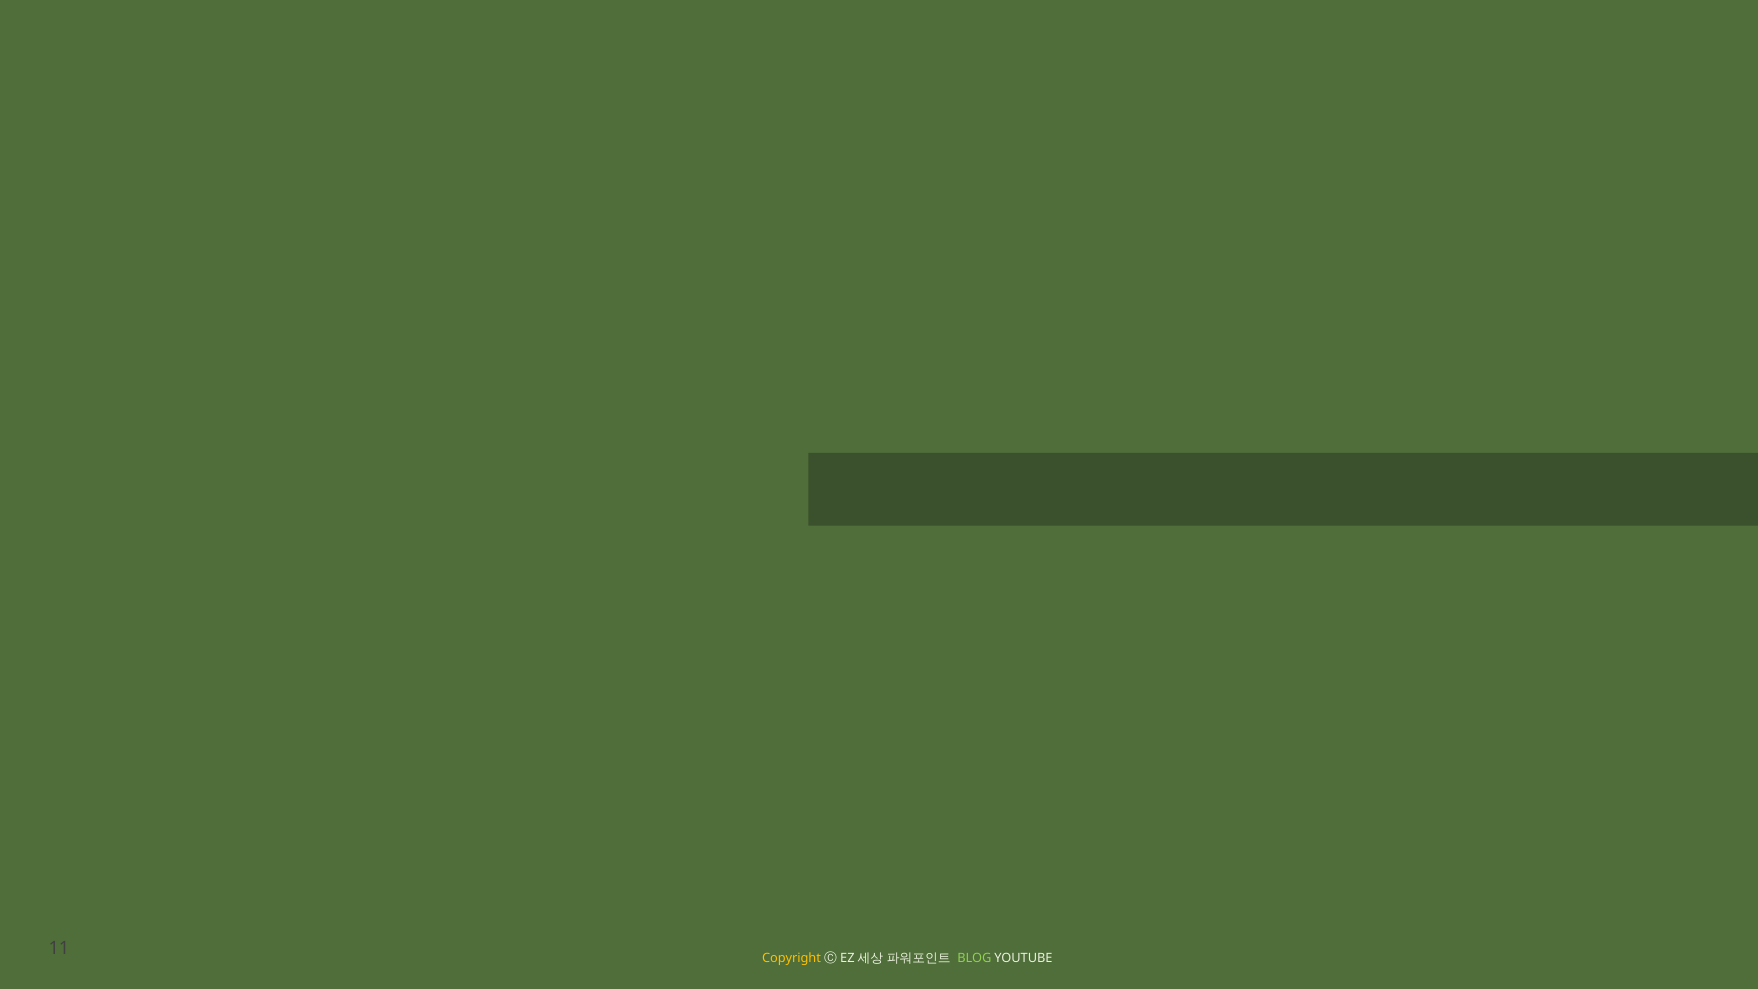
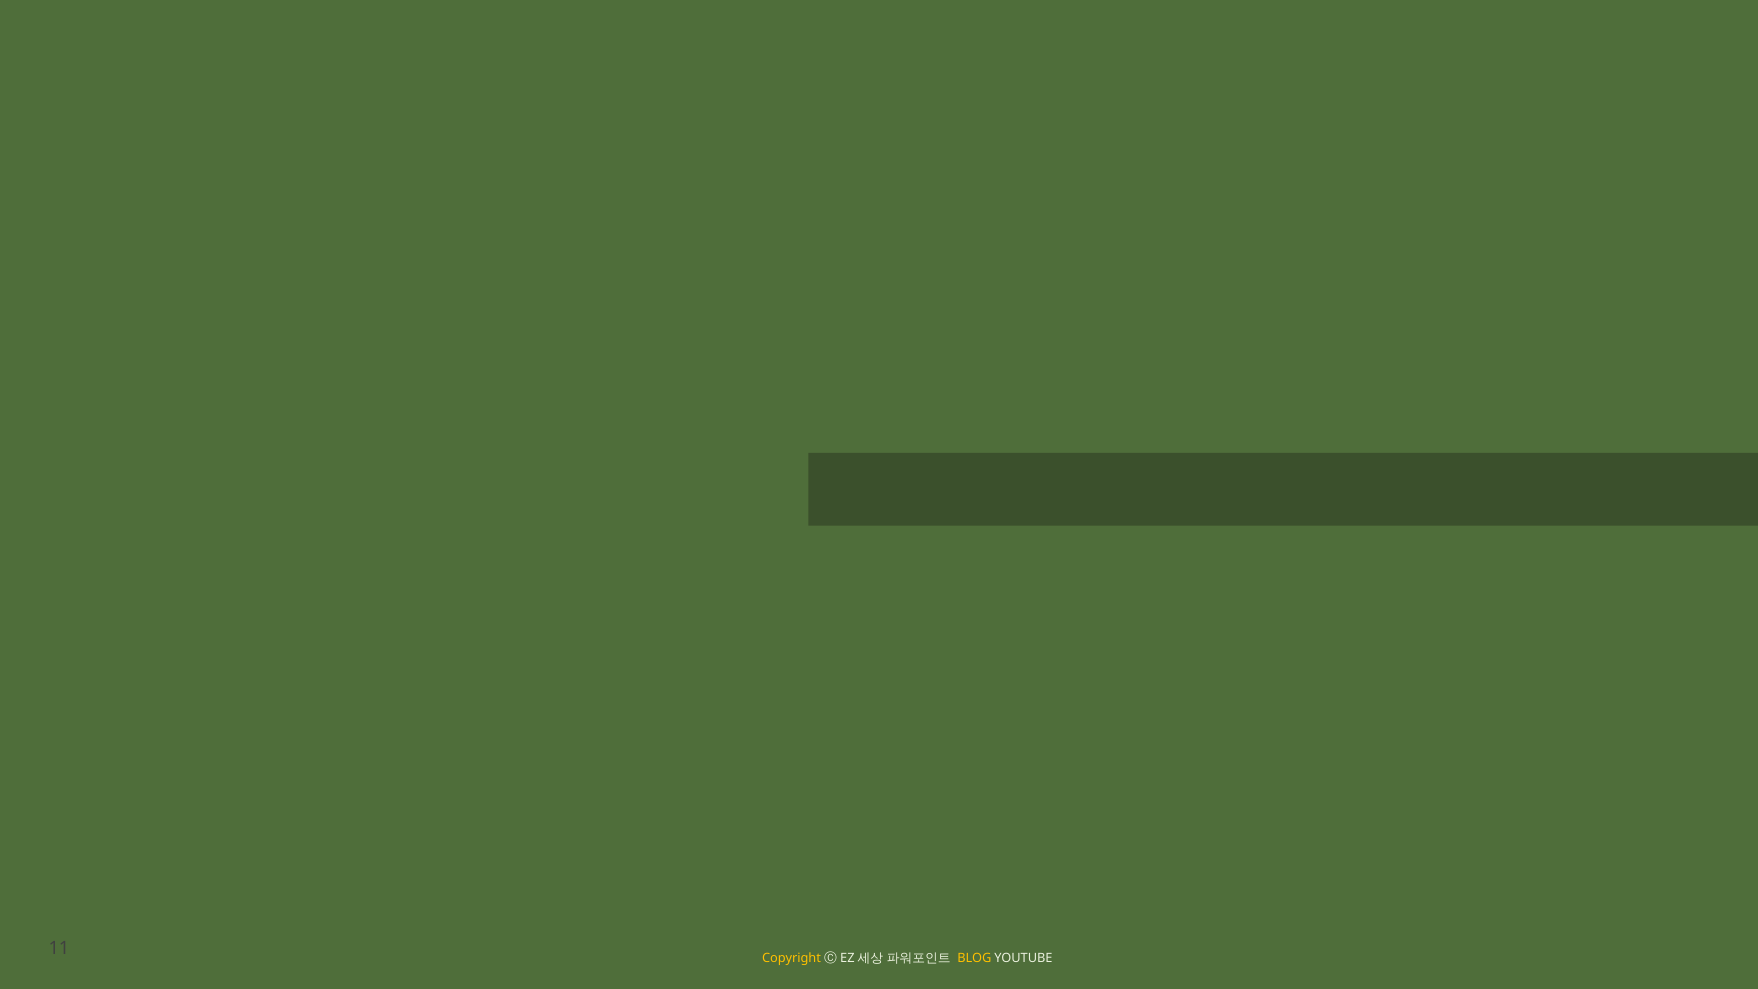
BLOG colour: light green -> yellow
